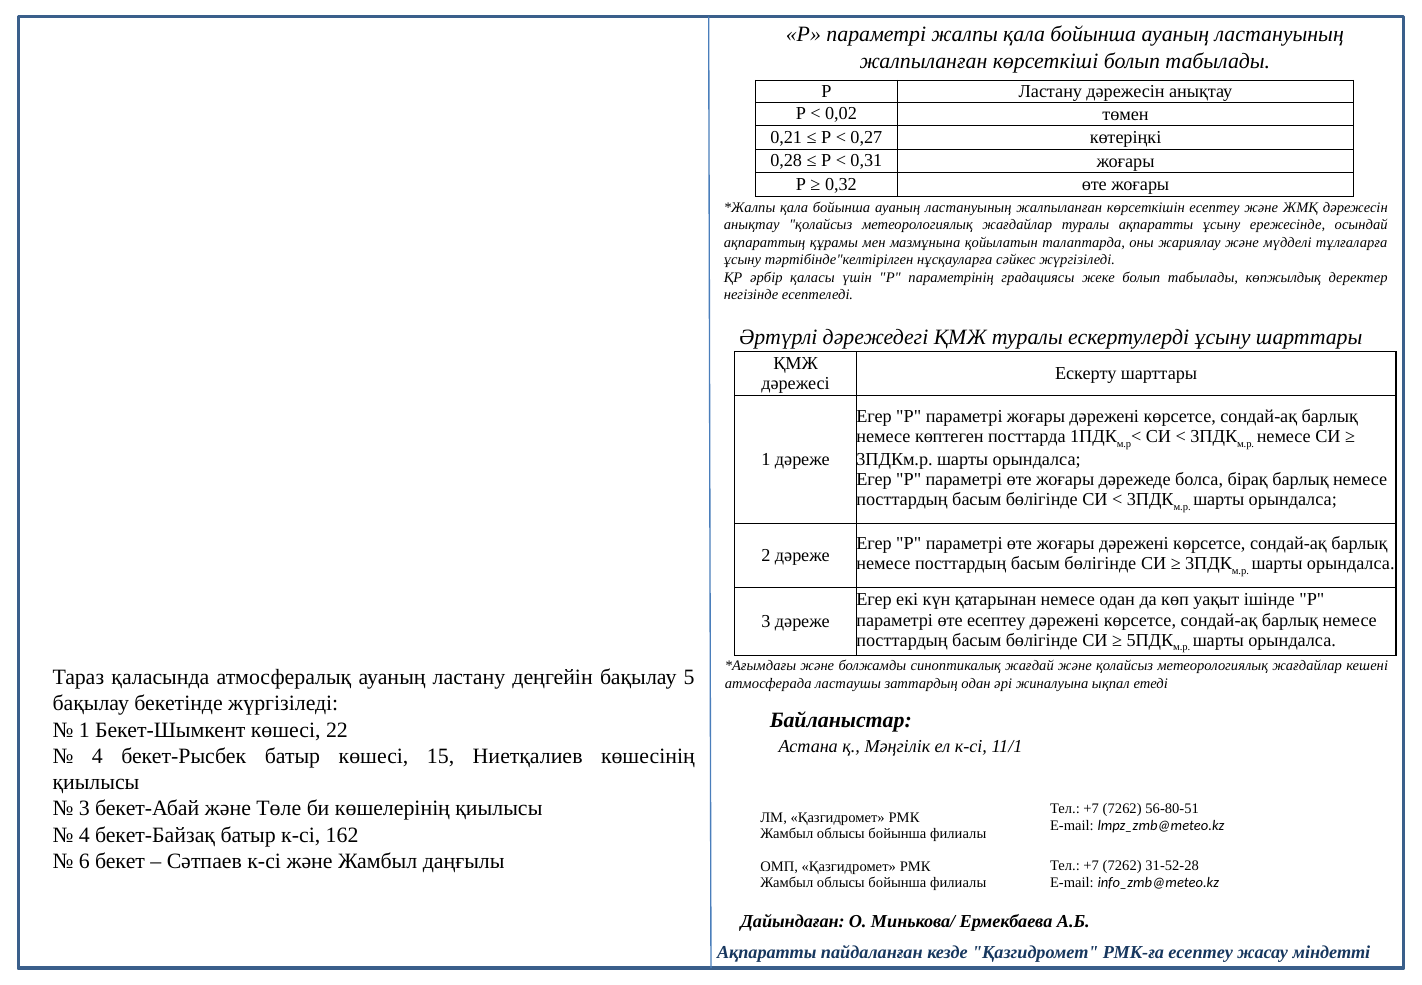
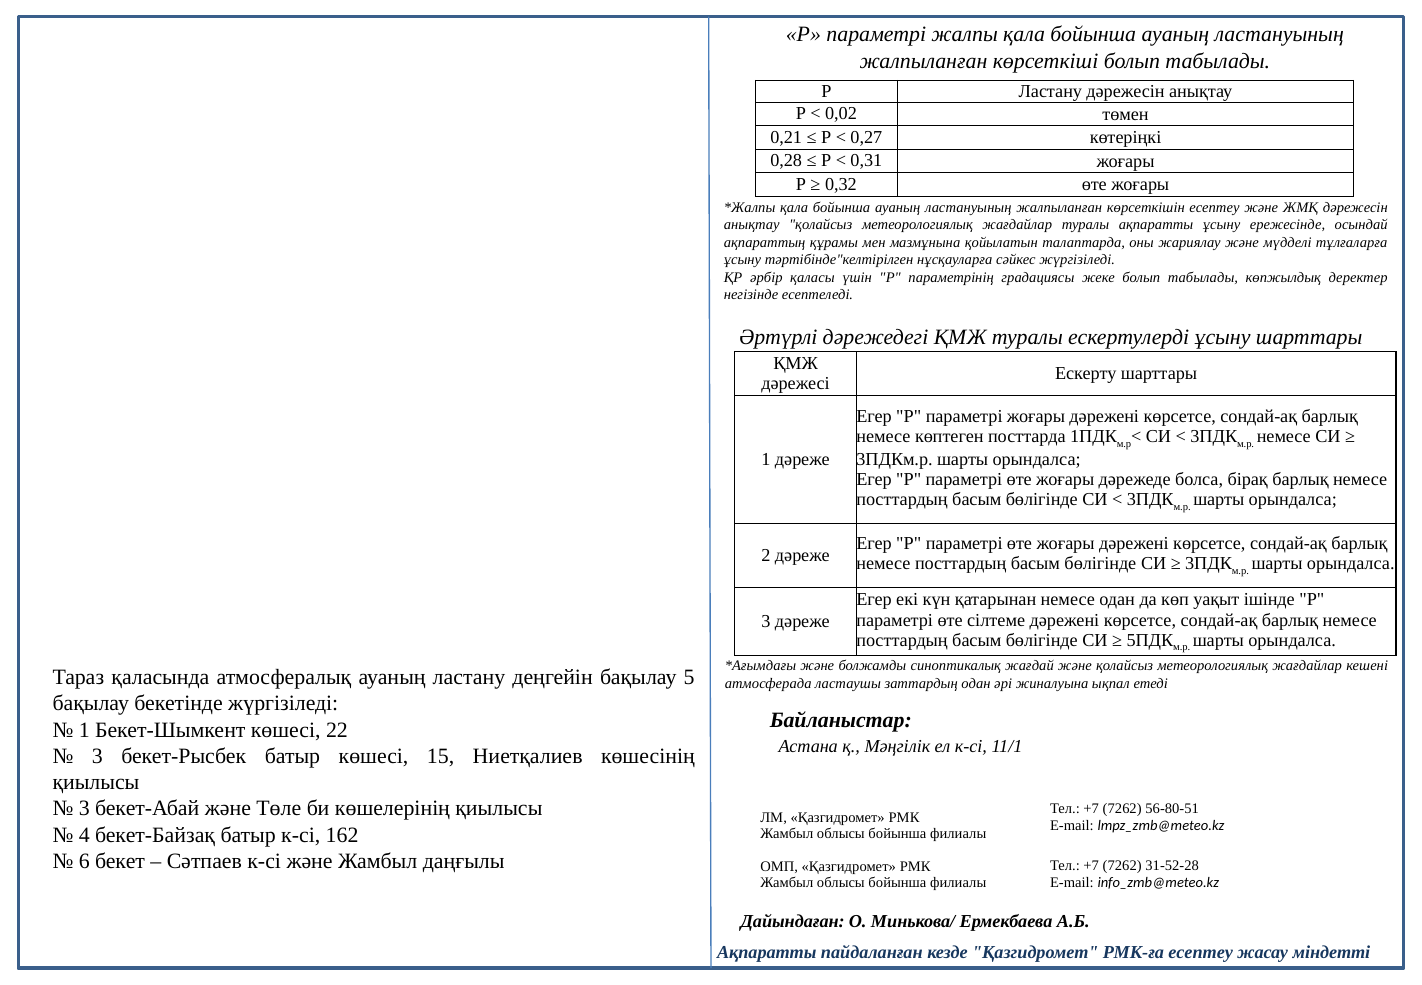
өте есептеу: есептеу -> сілтеме
4 at (97, 756): 4 -> 3
